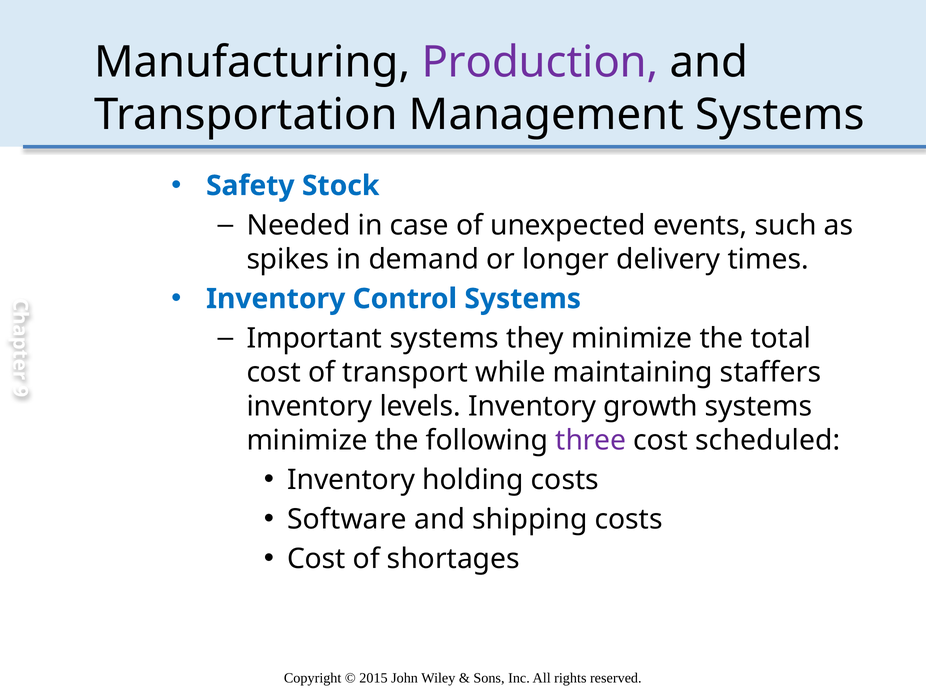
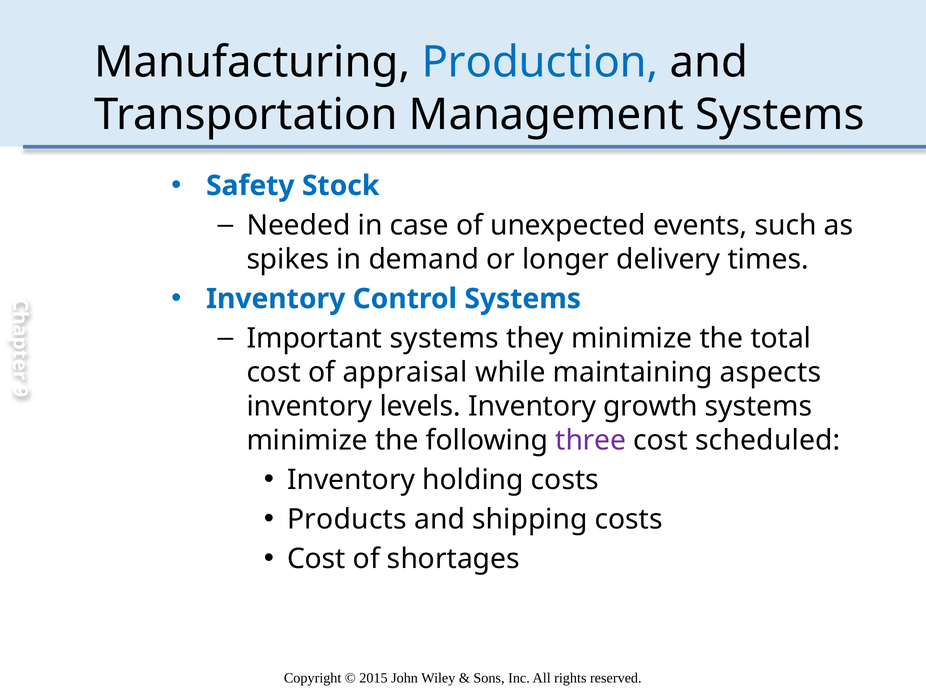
Production colour: purple -> blue
transport: transport -> appraisal
staffers: staffers -> aspects
Software: Software -> Products
